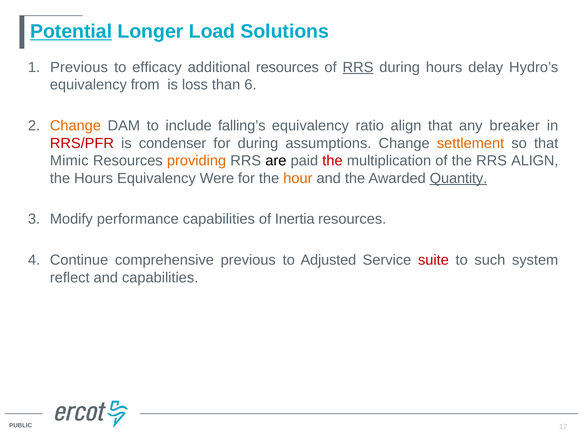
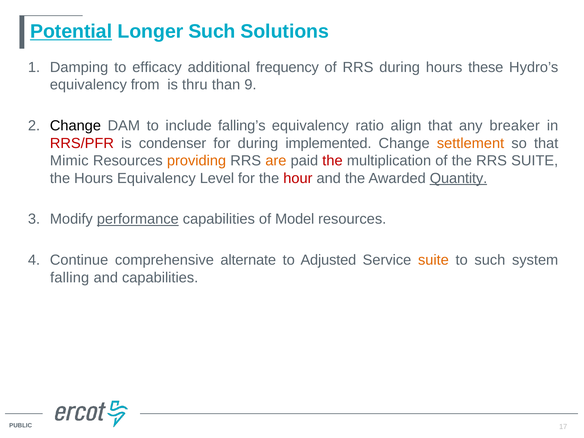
Longer Load: Load -> Such
1 Previous: Previous -> Damping
additional resources: resources -> frequency
RRS at (358, 67) underline: present -> none
delay: delay -> these
loss: loss -> thru
6: 6 -> 9
Change at (75, 126) colour: orange -> black
assumptions: assumptions -> implemented
are colour: black -> orange
RRS ALIGN: ALIGN -> SUITE
Were: Were -> Level
hour colour: orange -> red
performance underline: none -> present
Inertia: Inertia -> Model
comprehensive previous: previous -> alternate
suite at (433, 260) colour: red -> orange
reflect: reflect -> falling
